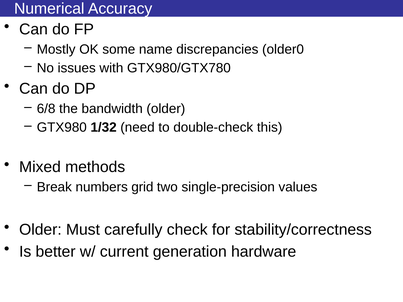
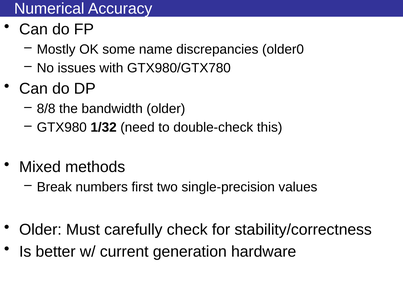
6/8: 6/8 -> 8/8
grid: grid -> first
